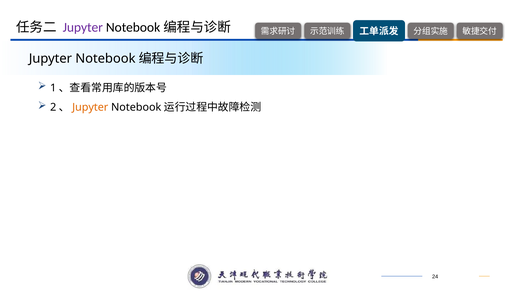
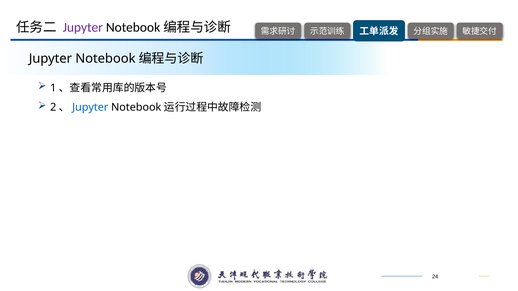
Jupyter at (90, 107) colour: orange -> blue
